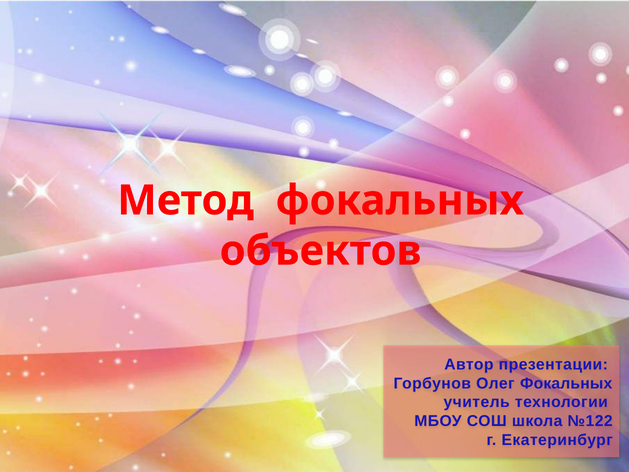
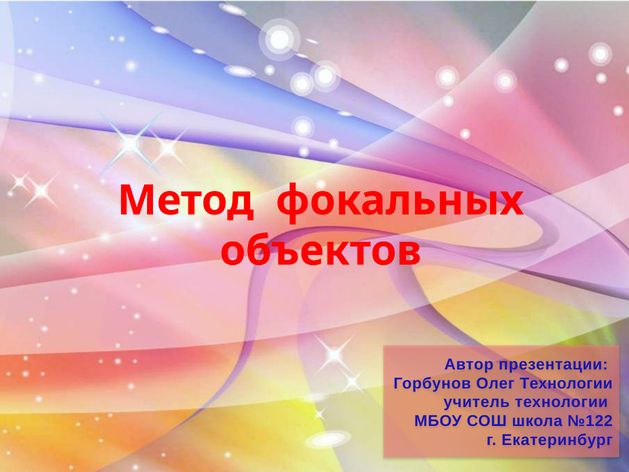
Олег Фокальных: Фокальных -> Технологии
